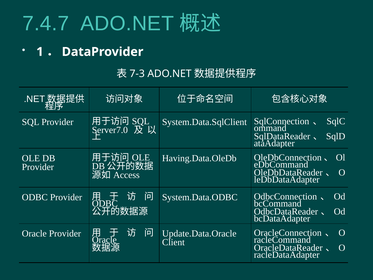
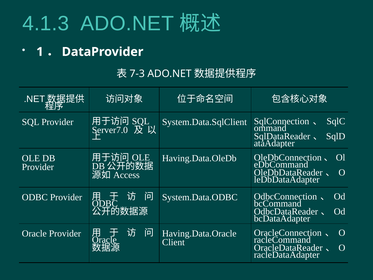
7.4.7: 7.4.7 -> 4.1.3
Update.Data.Oracle: Update.Data.Oracle -> Having.Data.Oracle
